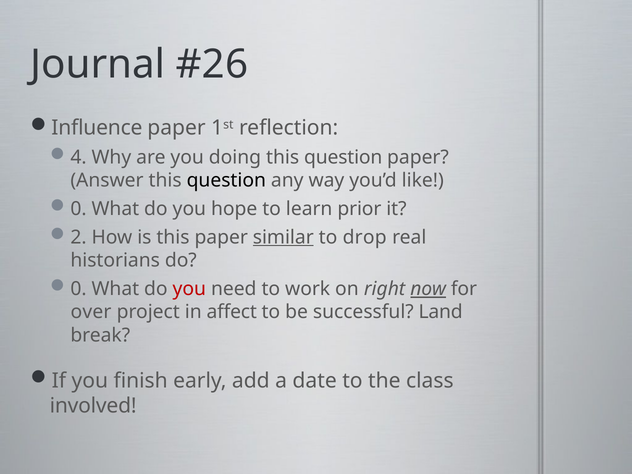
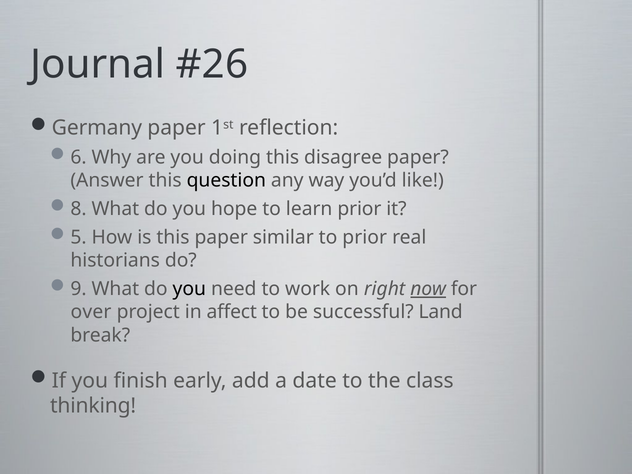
Influence: Influence -> Germany
4: 4 -> 6
doing this question: question -> disagree
0 at (79, 209): 0 -> 8
2: 2 -> 5
similar underline: present -> none
to drop: drop -> prior
0 at (79, 289): 0 -> 9
you at (189, 289) colour: red -> black
involved: involved -> thinking
